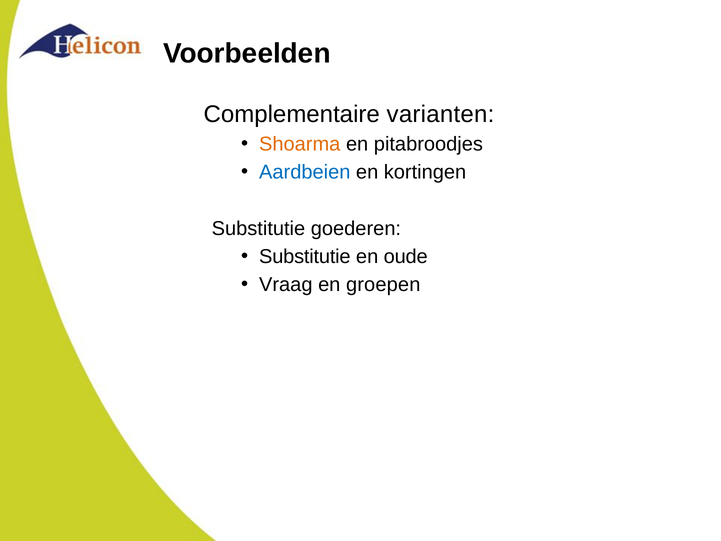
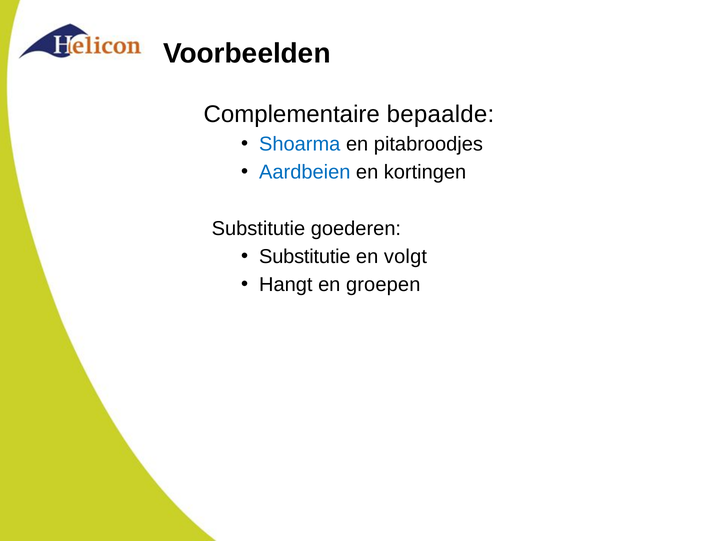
varianten: varianten -> bepaalde
Shoarma colour: orange -> blue
oude: oude -> volgt
Vraag: Vraag -> Hangt
